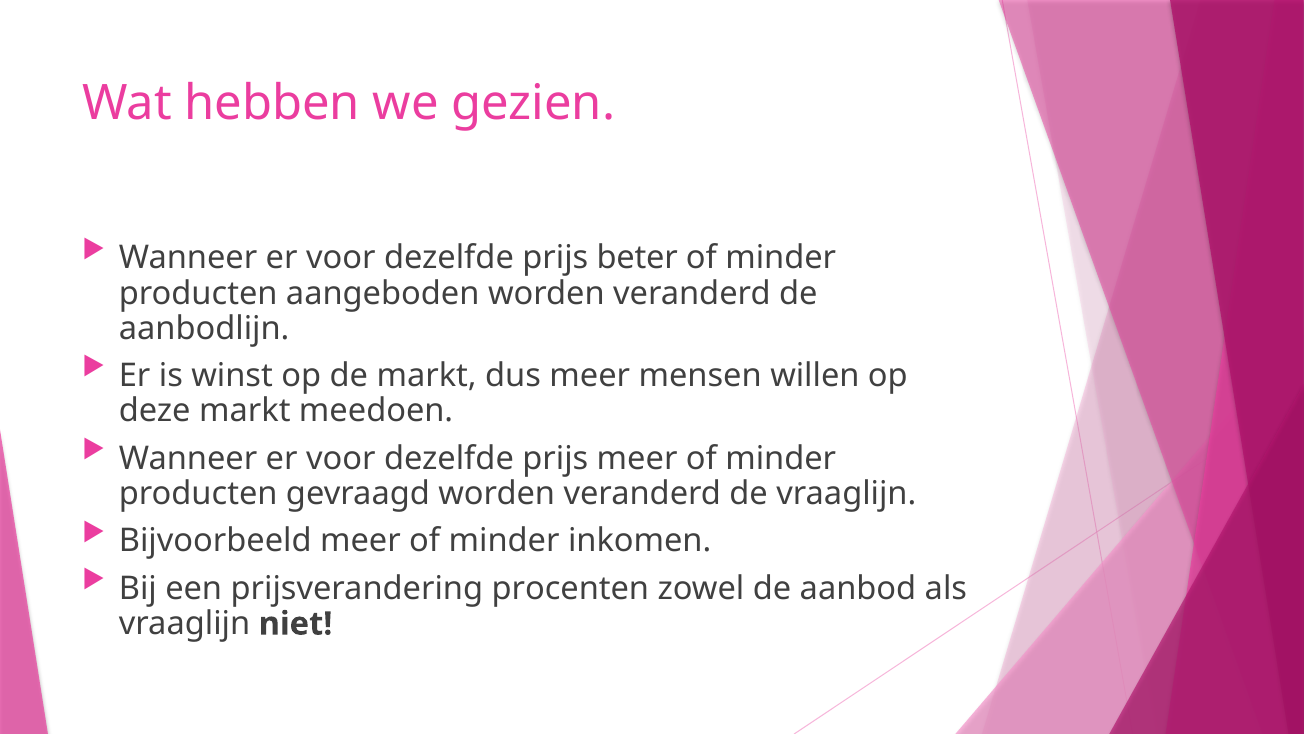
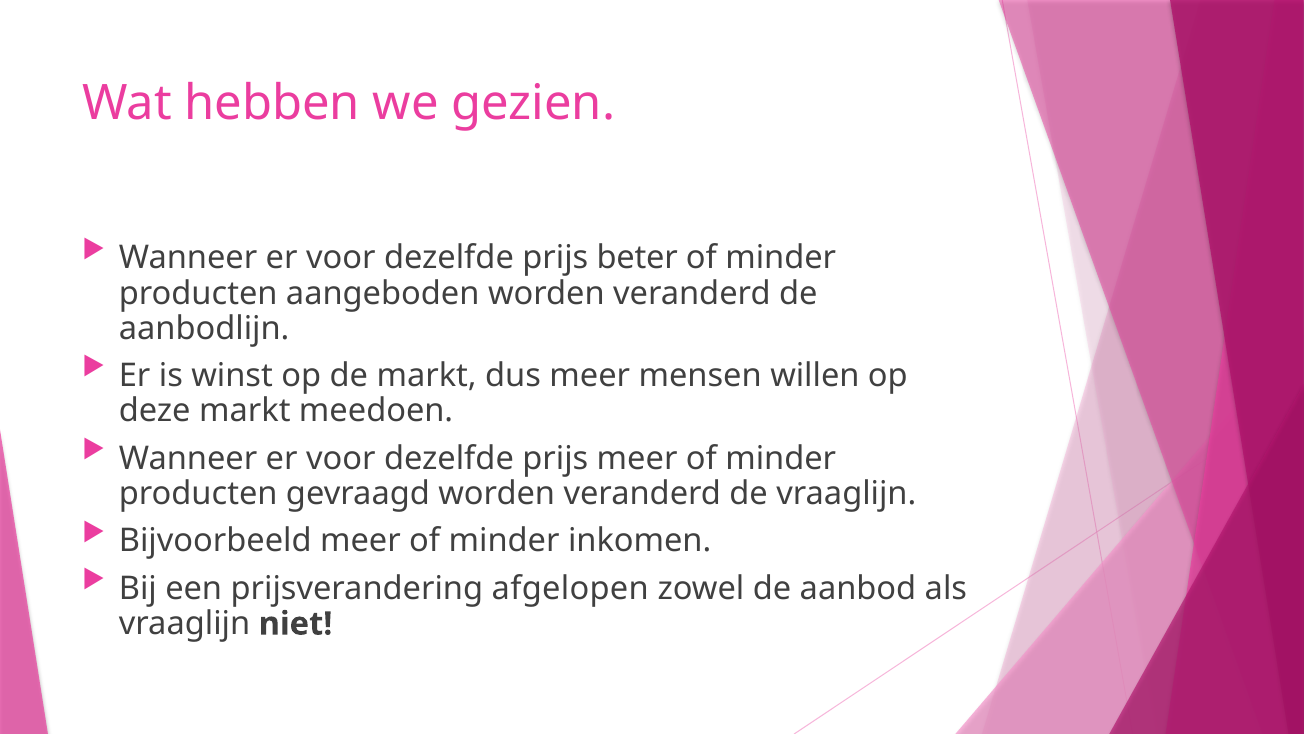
procenten: procenten -> afgelopen
